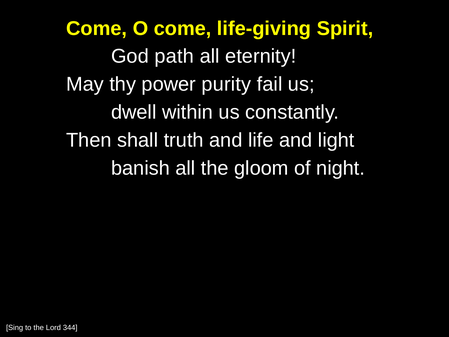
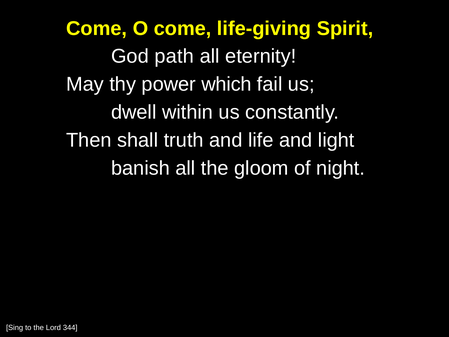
purity: purity -> which
